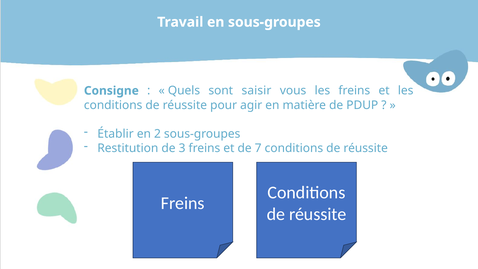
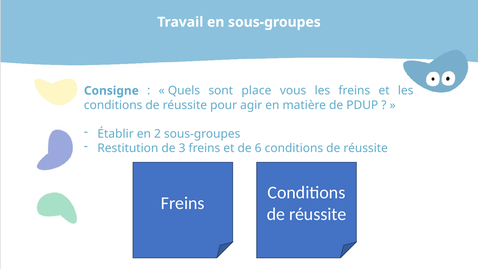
saisir: saisir -> place
7: 7 -> 6
